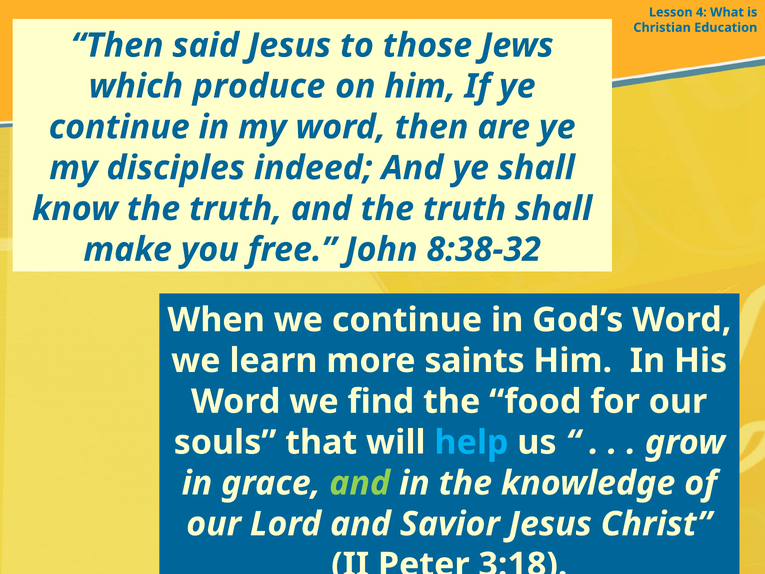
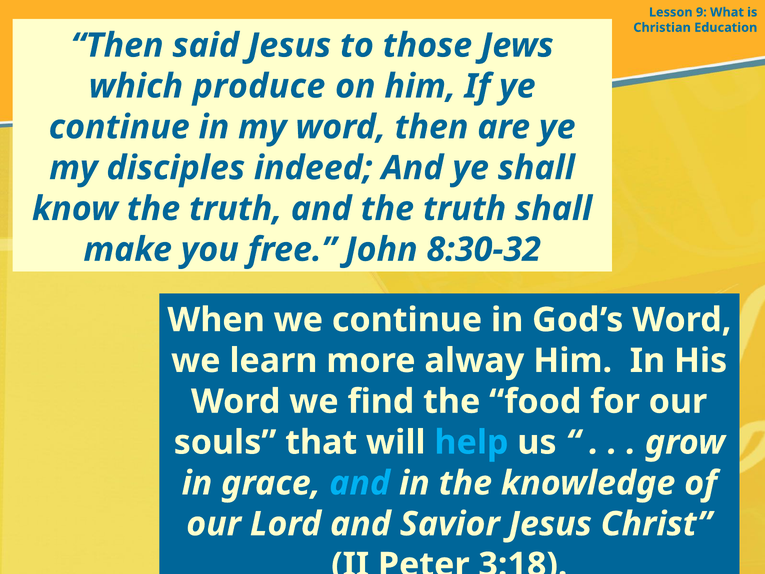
4: 4 -> 9
8:38-32: 8:38-32 -> 8:30-32
saints: saints -> alway
and at (360, 483) colour: light green -> light blue
